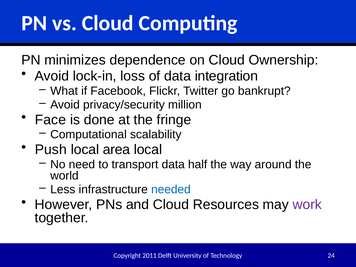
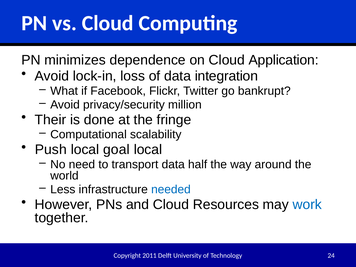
Ownership: Ownership -> Application
Face: Face -> Their
area: area -> goal
work colour: purple -> blue
